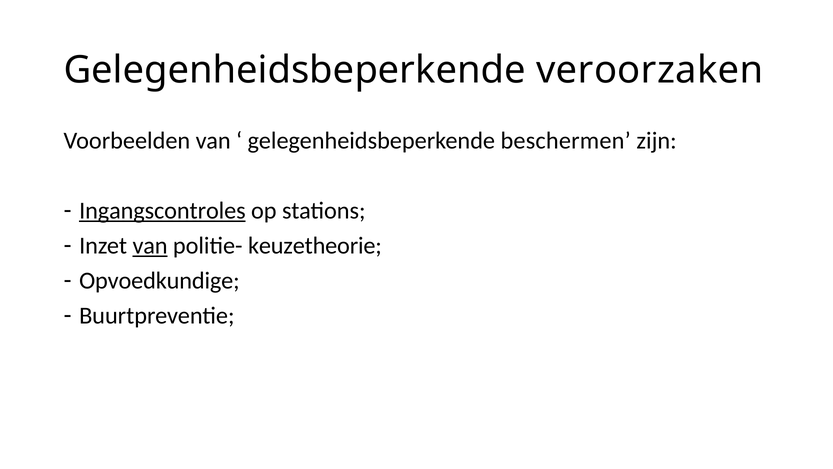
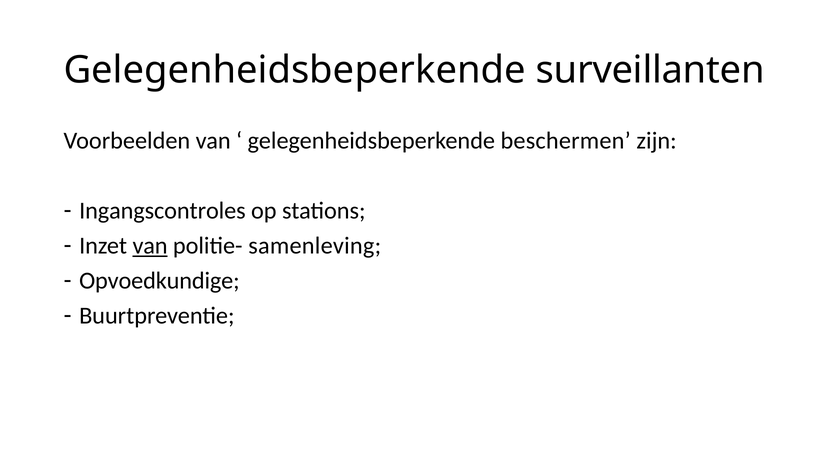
veroorzaken: veroorzaken -> surveillanten
Ingangscontroles underline: present -> none
keuzetheorie: keuzetheorie -> samenleving
